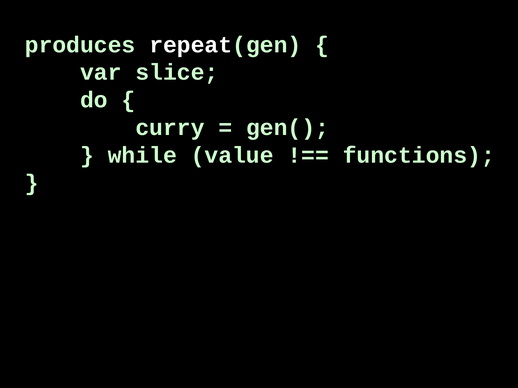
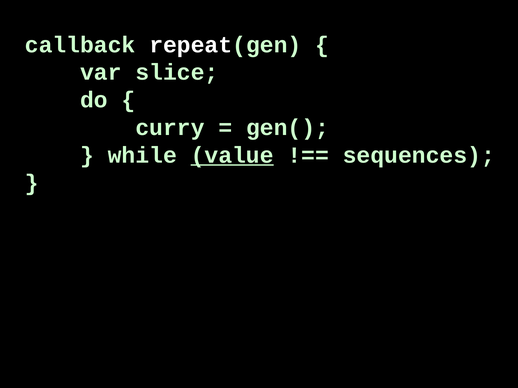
produces: produces -> callback
value underline: none -> present
functions: functions -> sequences
